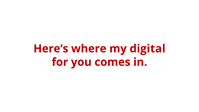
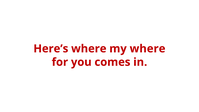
my digital: digital -> where
